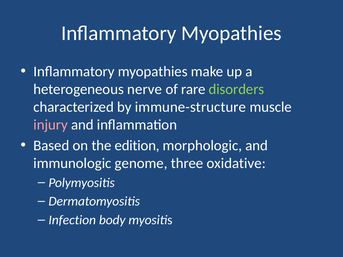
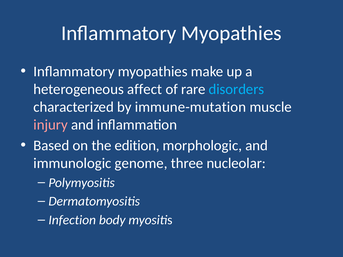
nerve: nerve -> affect
disorders colour: light green -> light blue
immune-structure: immune-structure -> immune-mutation
oxidative: oxidative -> nucleolar
